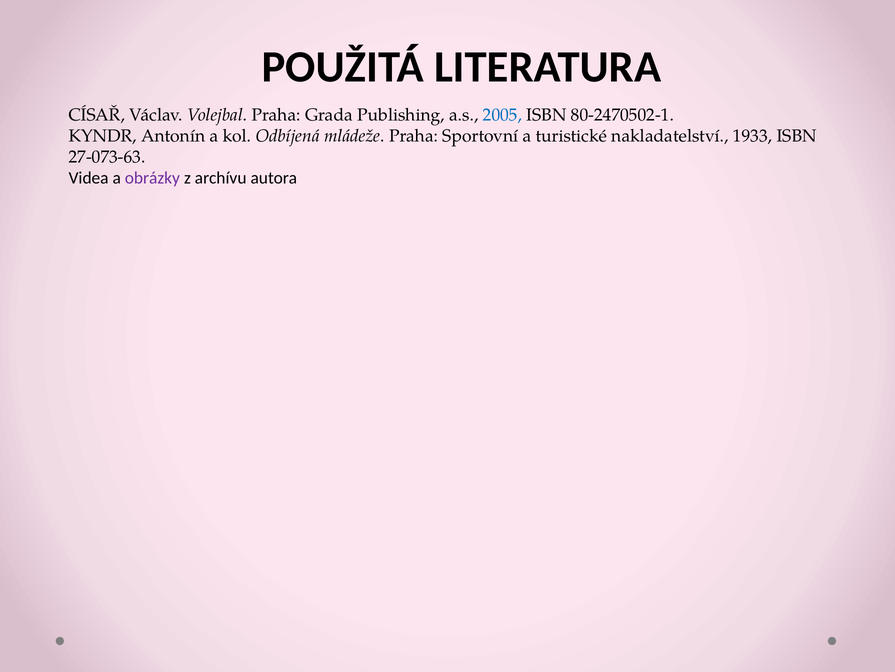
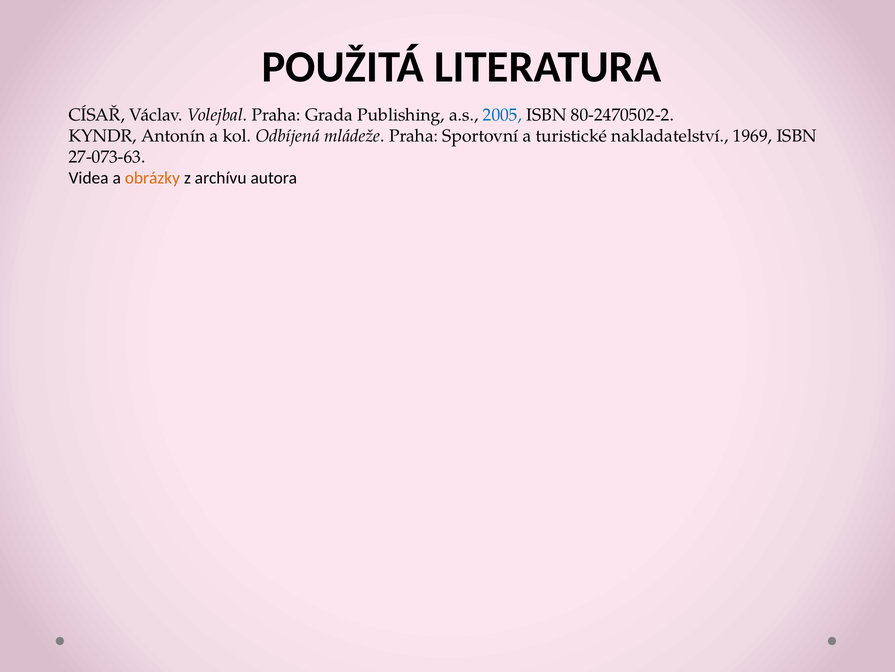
80-2470502-1: 80-2470502-1 -> 80-2470502-2
1933: 1933 -> 1969
obrázky colour: purple -> orange
